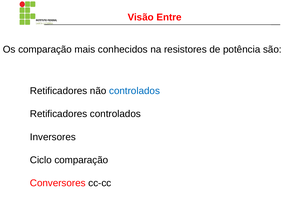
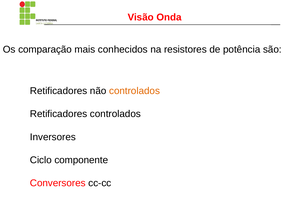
Entre: Entre -> Onda
controlados at (135, 91) colour: blue -> orange
comparação at (81, 160): comparação -> componente
